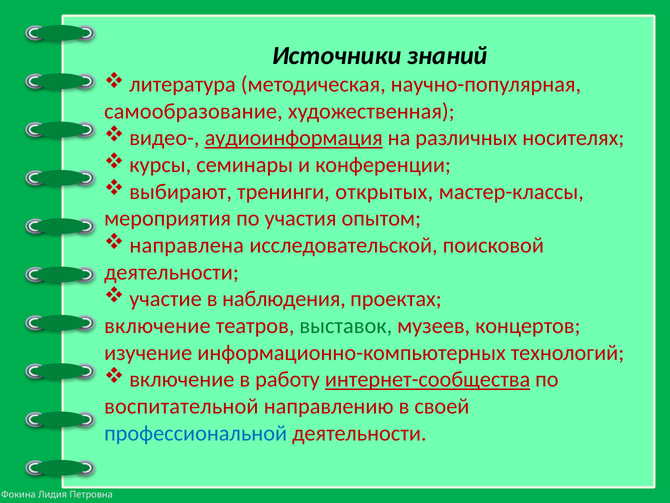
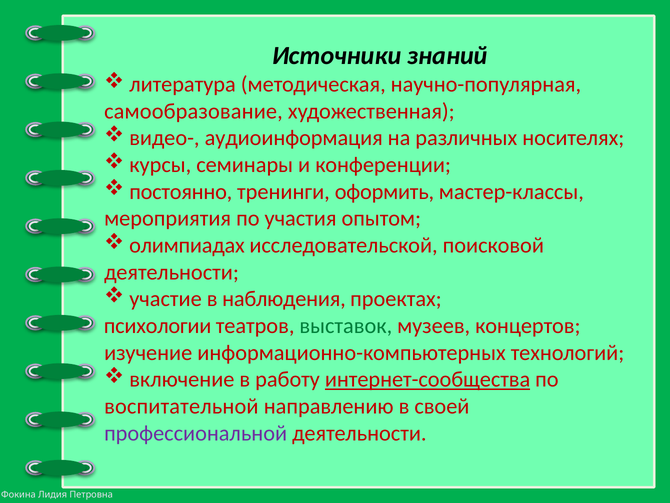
аудиоинформация underline: present -> none
выбирают: выбирают -> постоянно
открытых: открытых -> оформить
направлена: направлена -> олимпиадах
включение at (157, 325): включение -> психологии
профессиональной colour: blue -> purple
